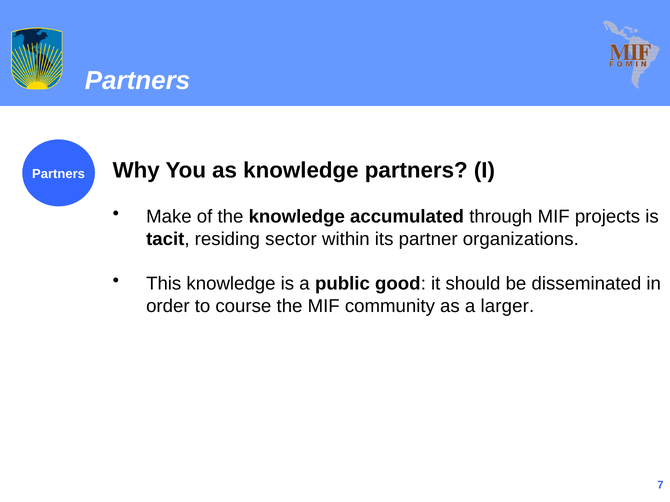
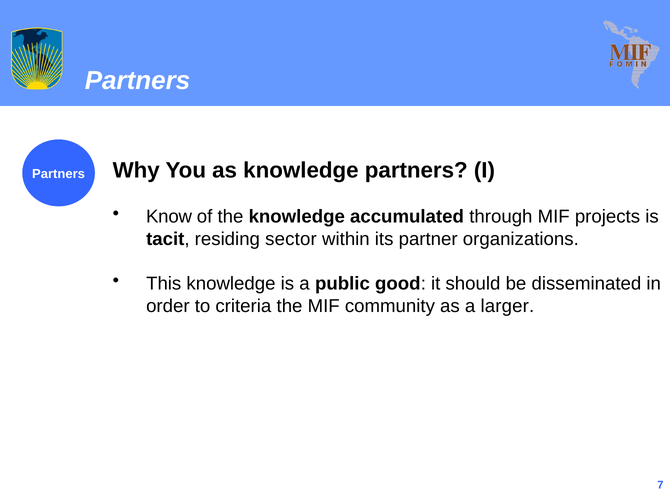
Make: Make -> Know
course: course -> criteria
